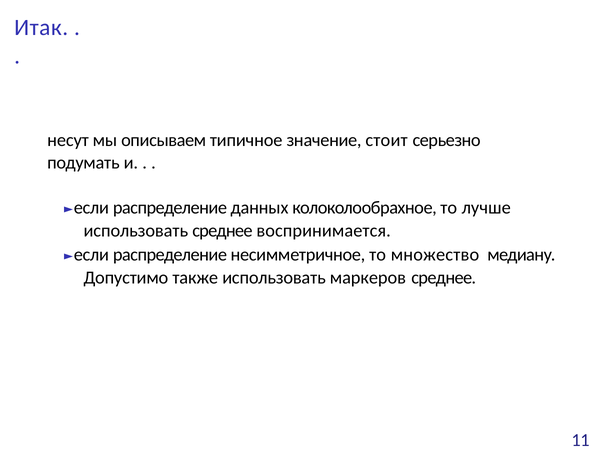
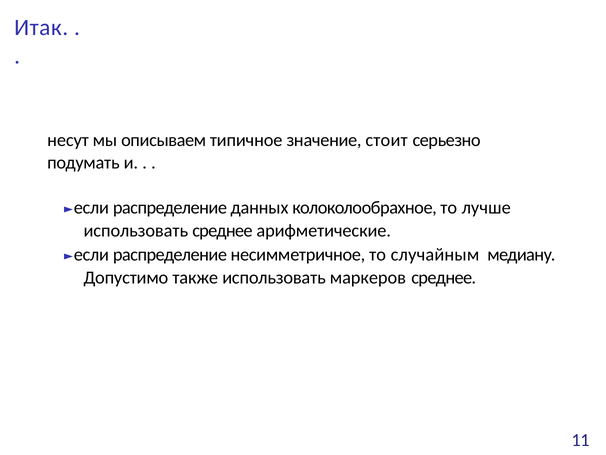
воспринимается: воспринимается -> арифметические
множество: множество -> случайным
